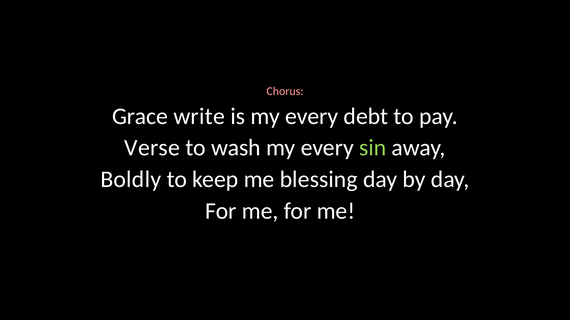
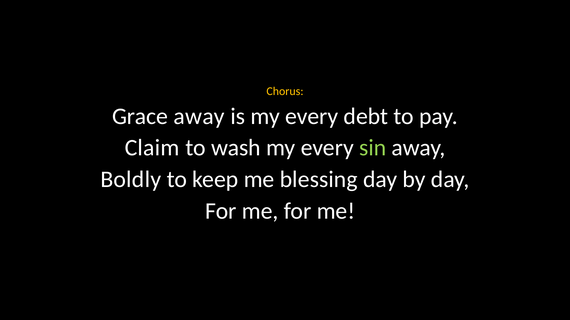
Chorus colour: pink -> yellow
Grace write: write -> away
Verse: Verse -> Claim
